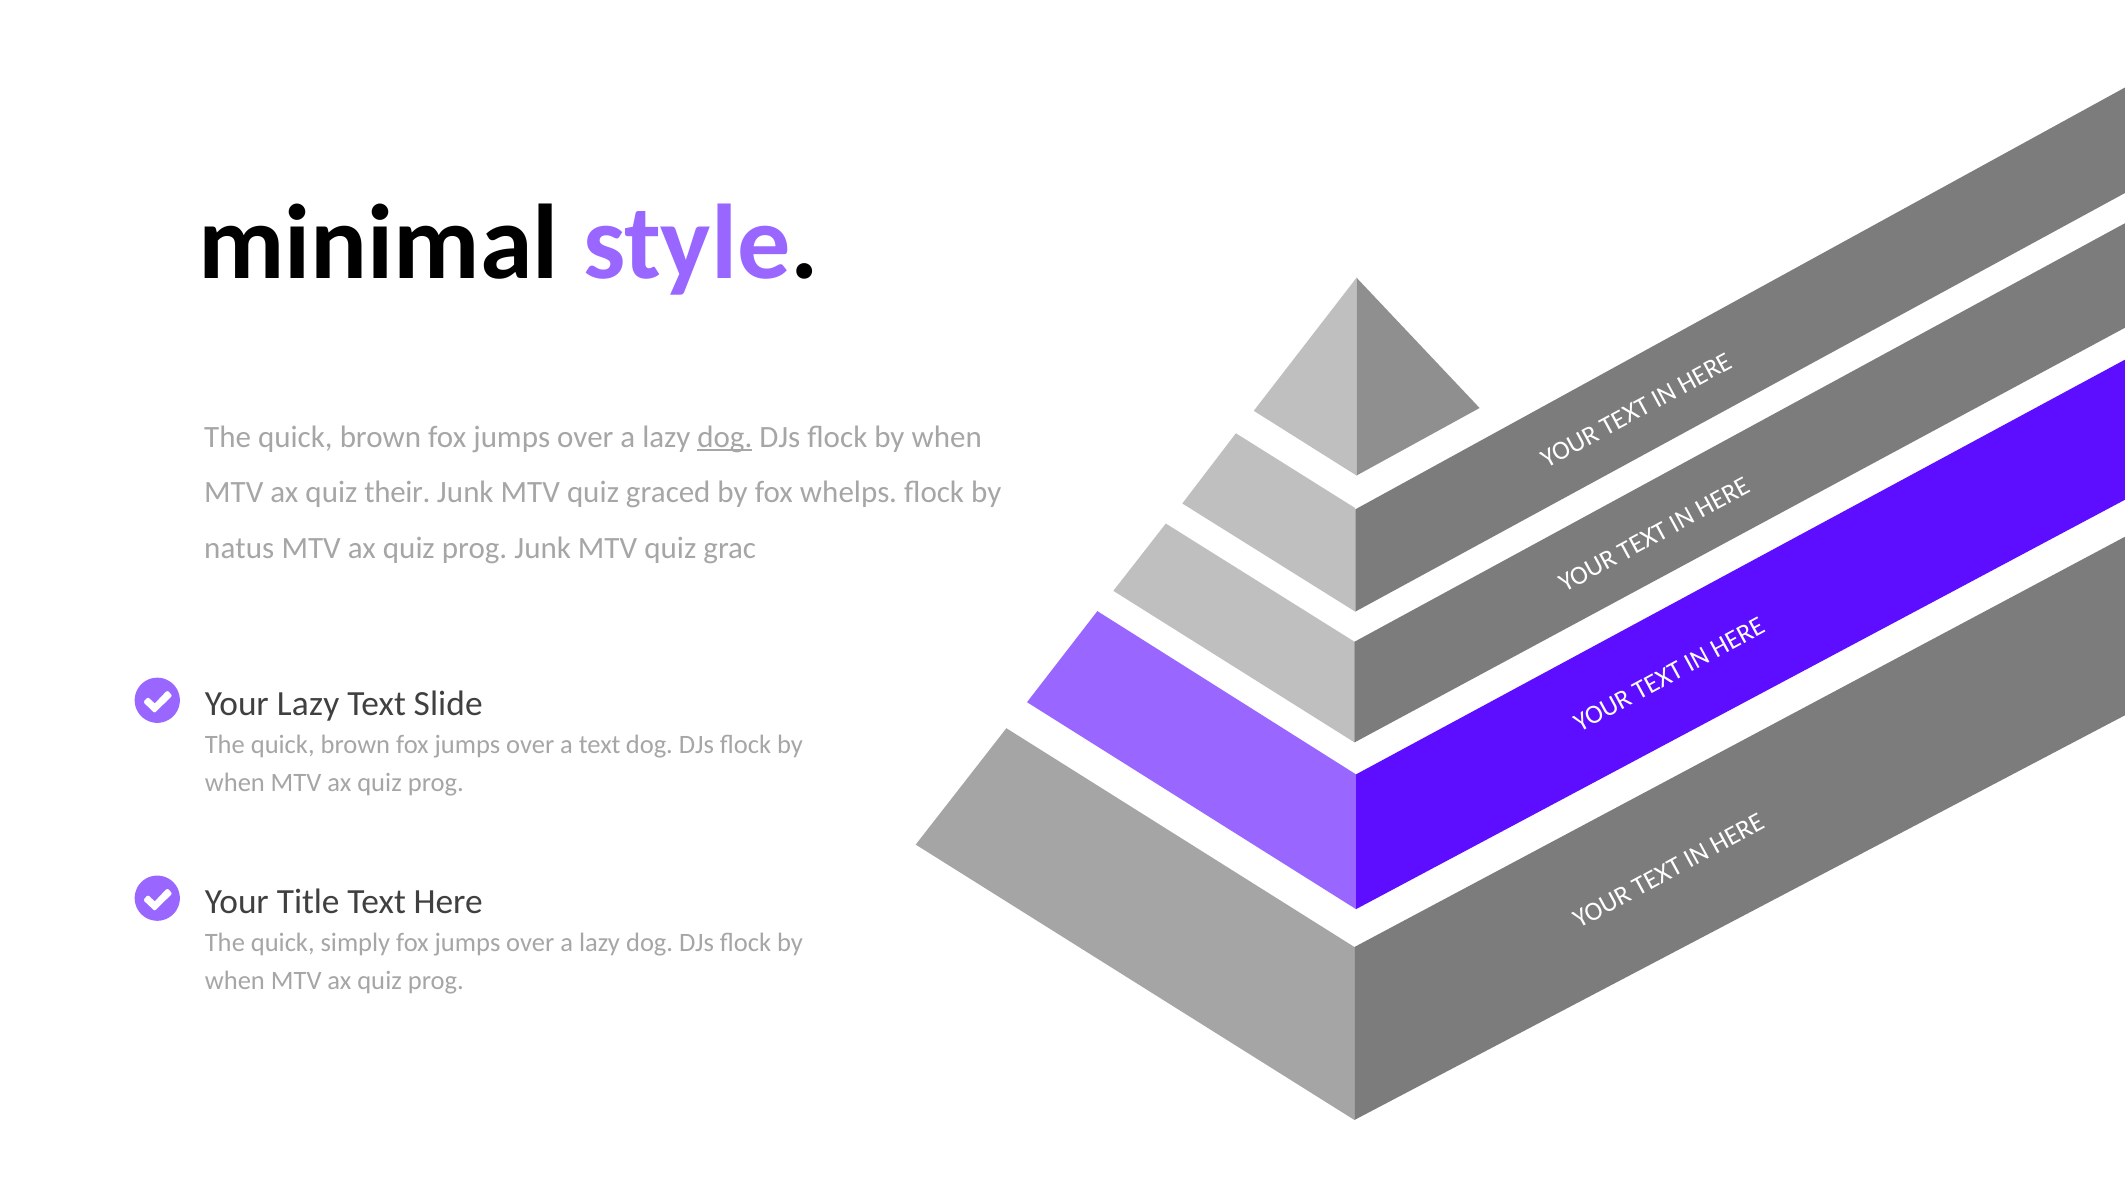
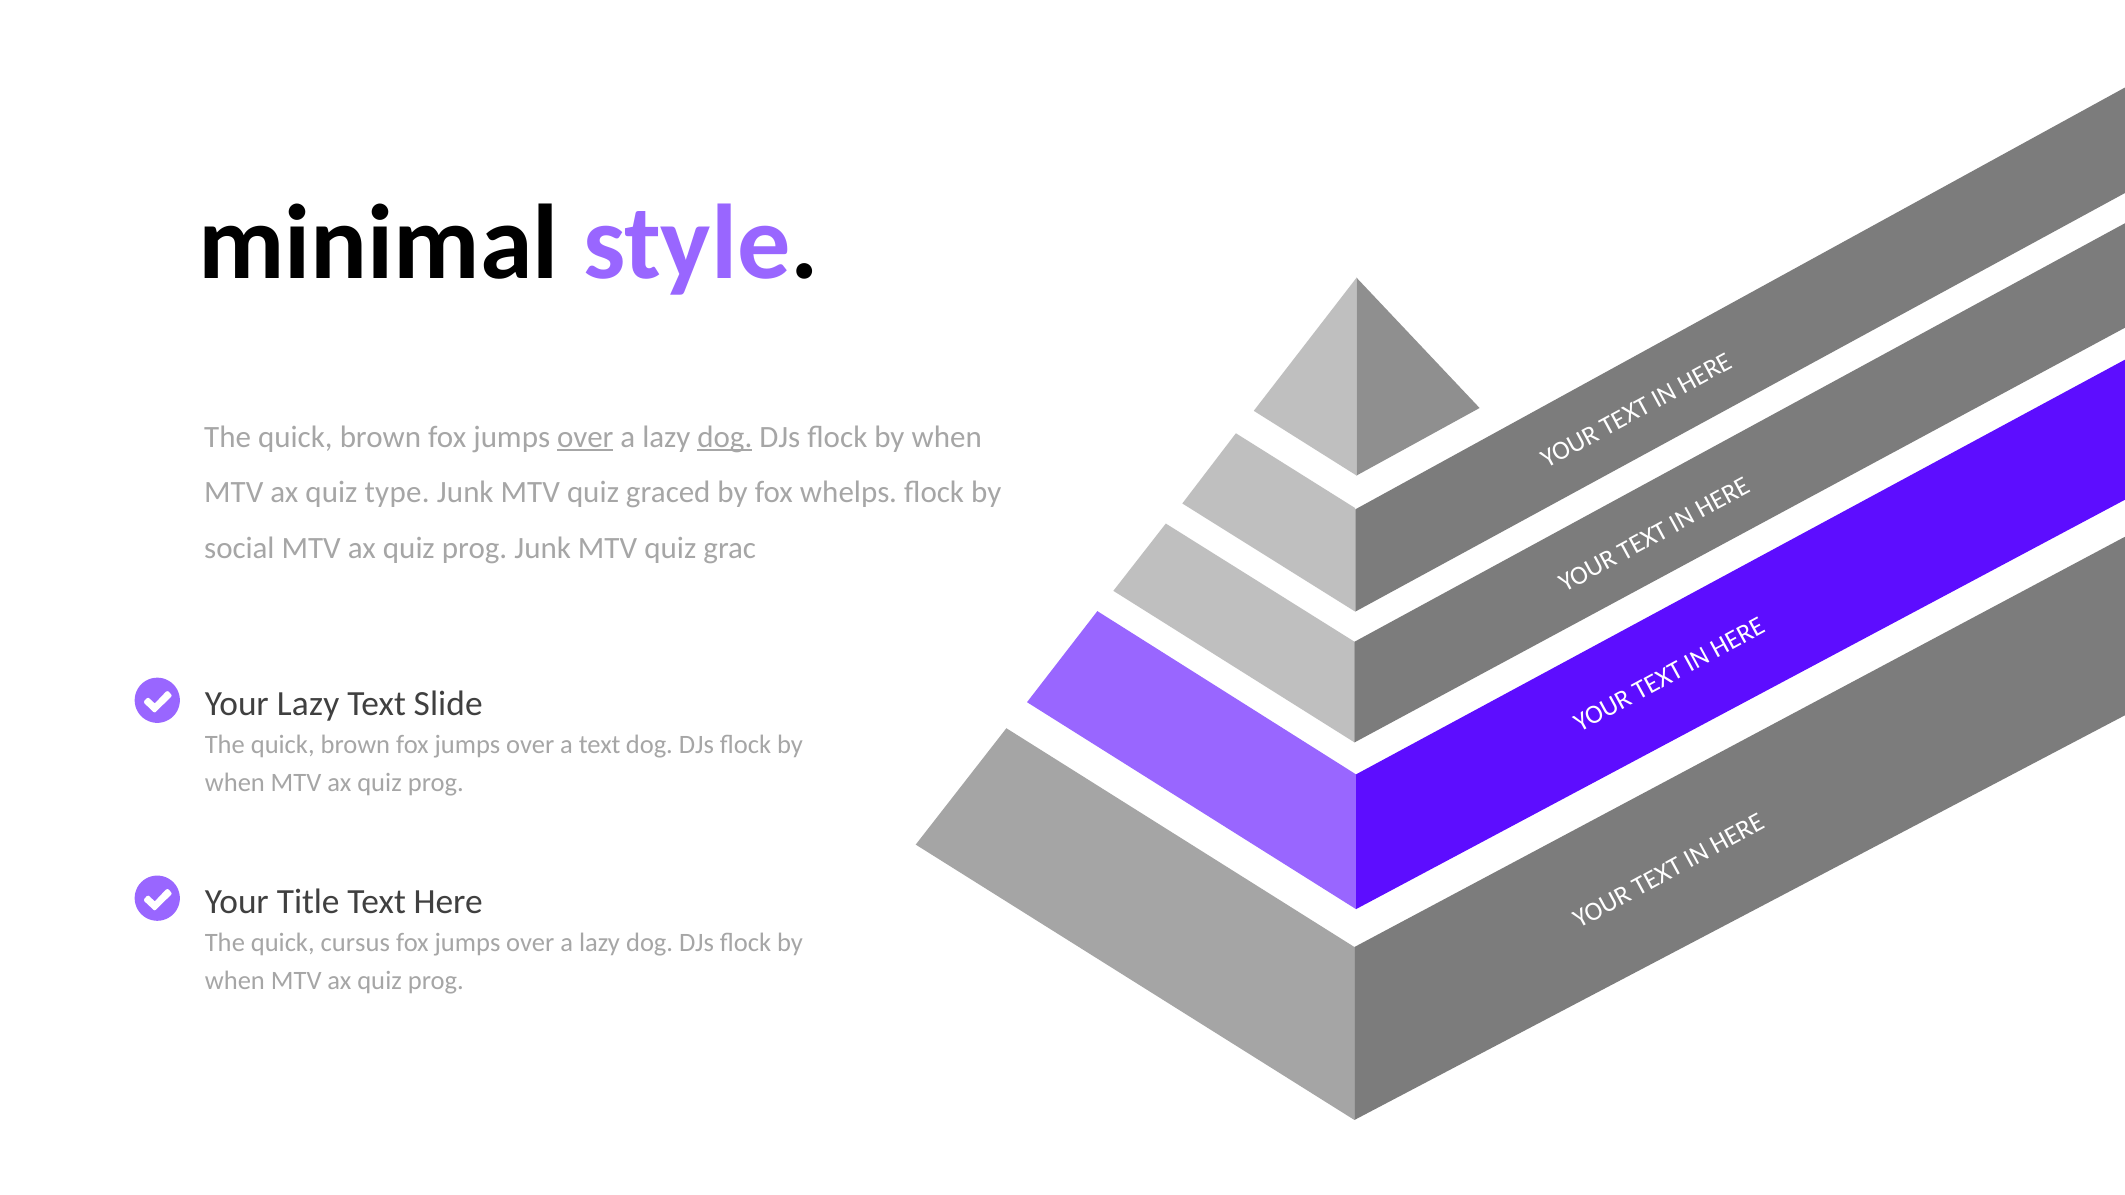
over at (585, 437) underline: none -> present
their: their -> type
natus: natus -> social
simply: simply -> cursus
